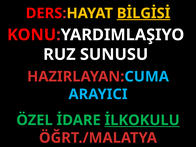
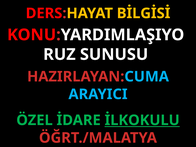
BİLGİSİ underline: present -> none
